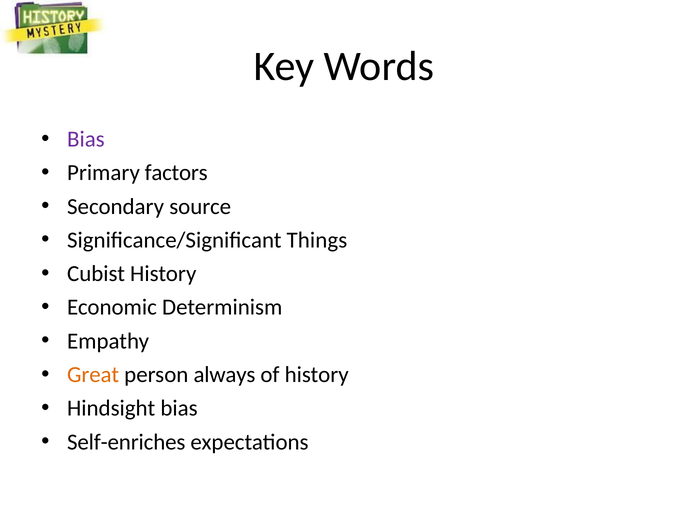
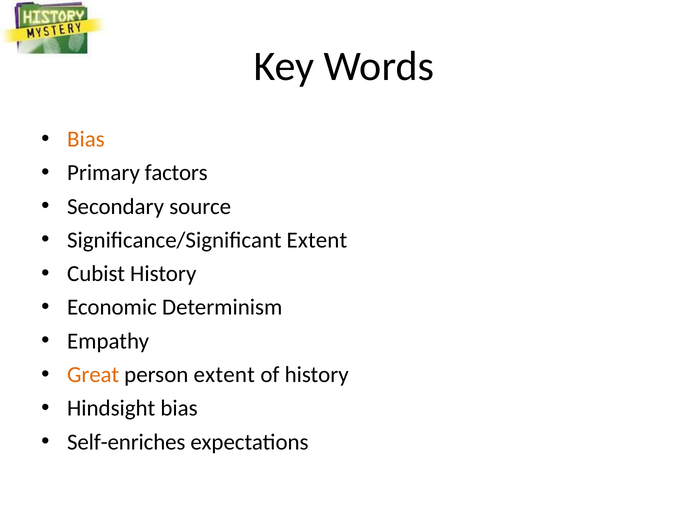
Bias at (86, 139) colour: purple -> orange
Significance/Significant Things: Things -> Extent
person always: always -> extent
